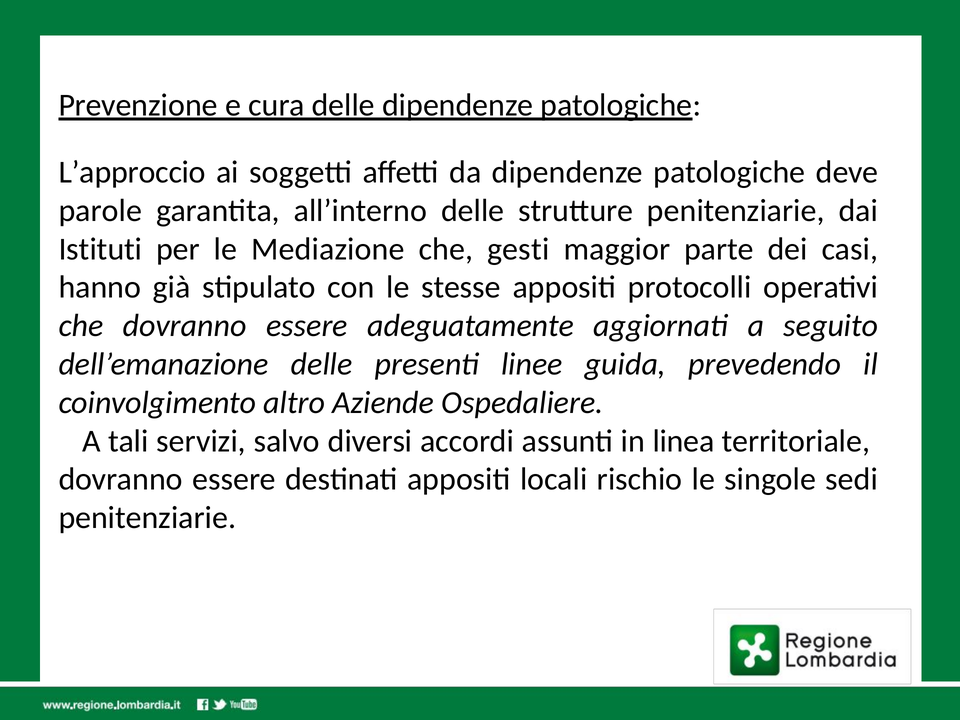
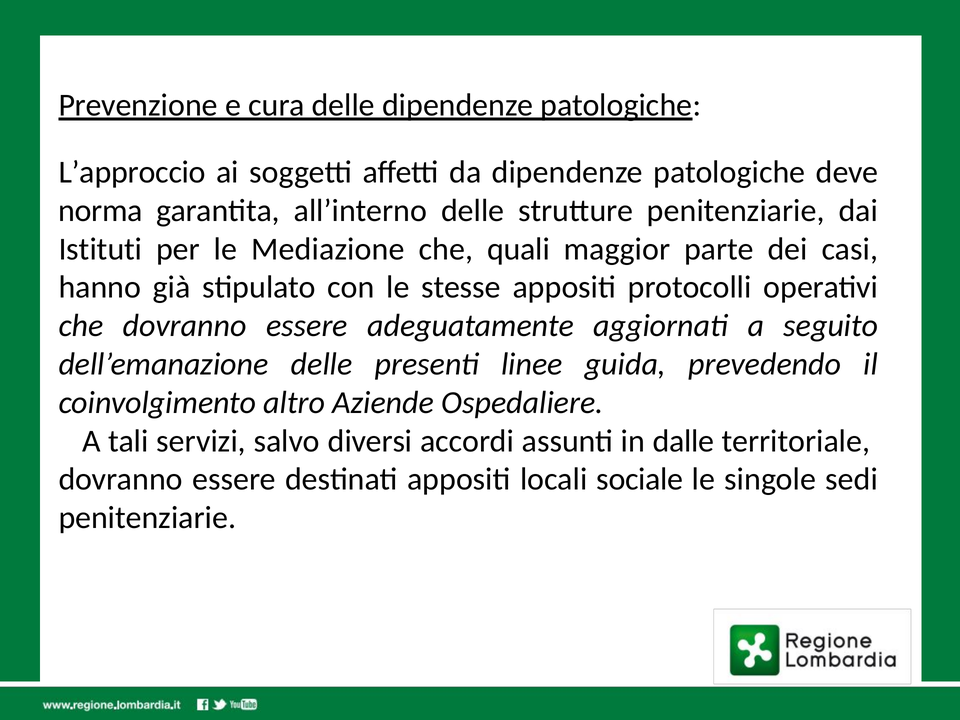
parole: parole -> norma
gesti: gesti -> quali
linea: linea -> dalle
rischio: rischio -> sociale
